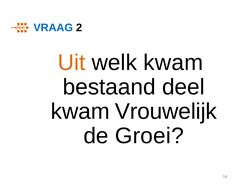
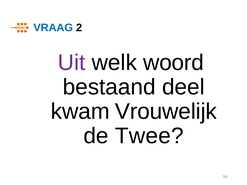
Uit colour: orange -> purple
welk kwam: kwam -> woord
Groei: Groei -> Twee
